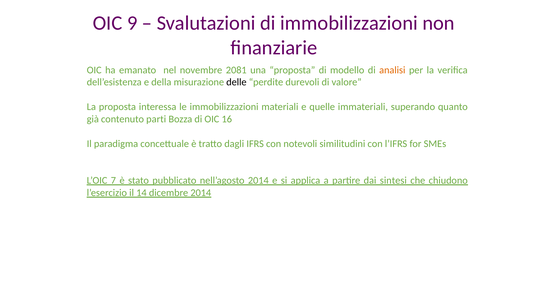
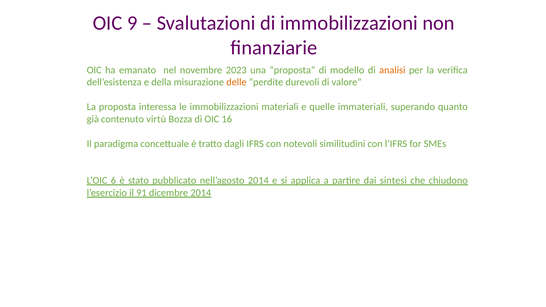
2081: 2081 -> 2023
delle colour: black -> orange
parti: parti -> virtù
7: 7 -> 6
14: 14 -> 91
